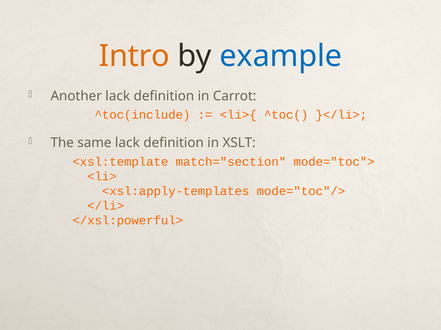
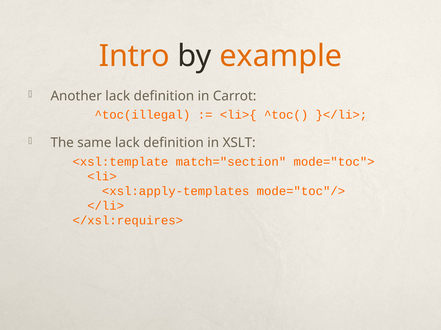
example colour: blue -> orange
^toc(include: ^toc(include -> ^toc(illegal
</xsl:powerful>: </xsl:powerful> -> </xsl:requires>
